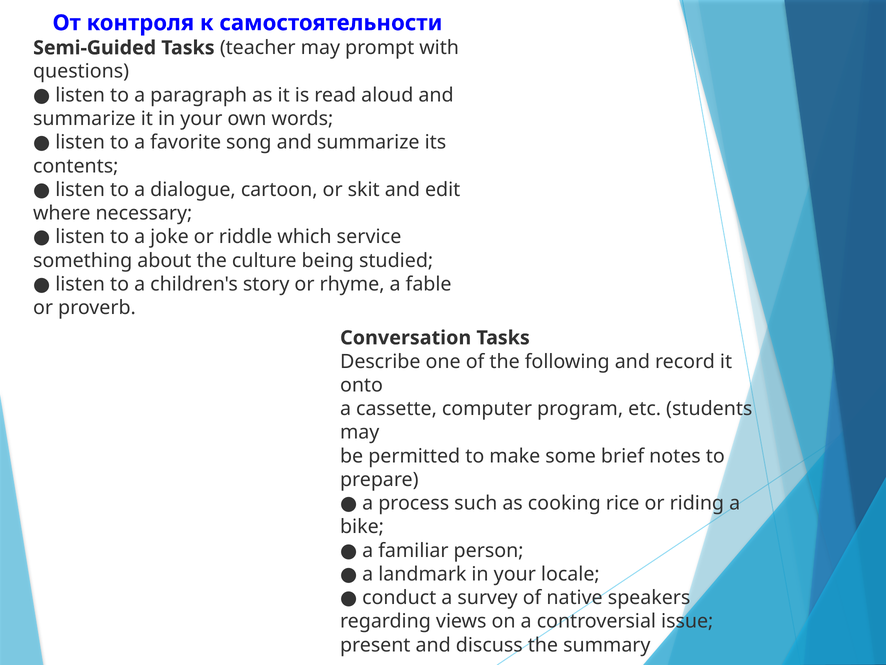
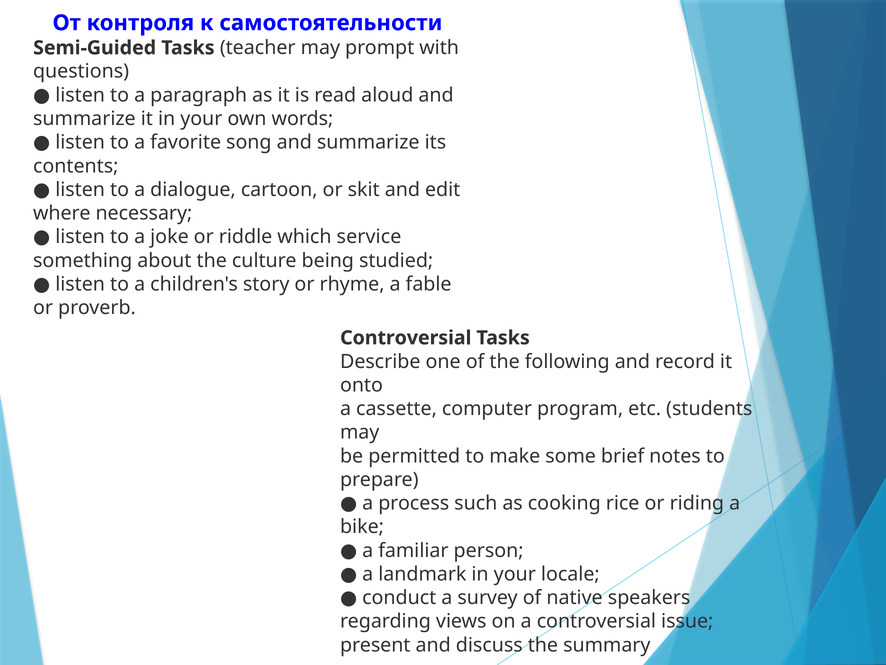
Conversation at (406, 338): Conversation -> Controversial
